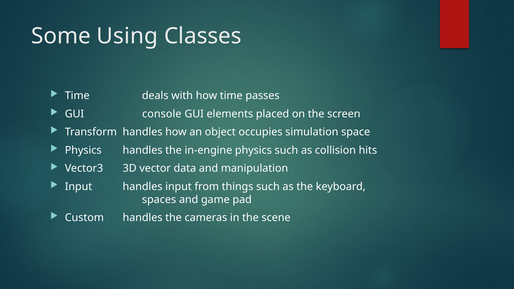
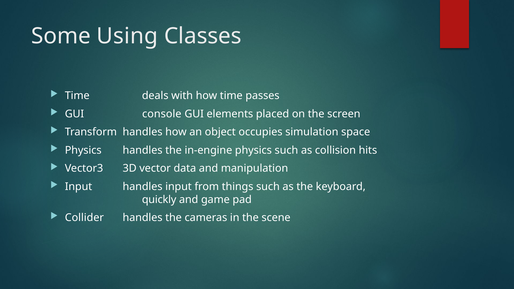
spaces: spaces -> quickly
Custom: Custom -> Collider
